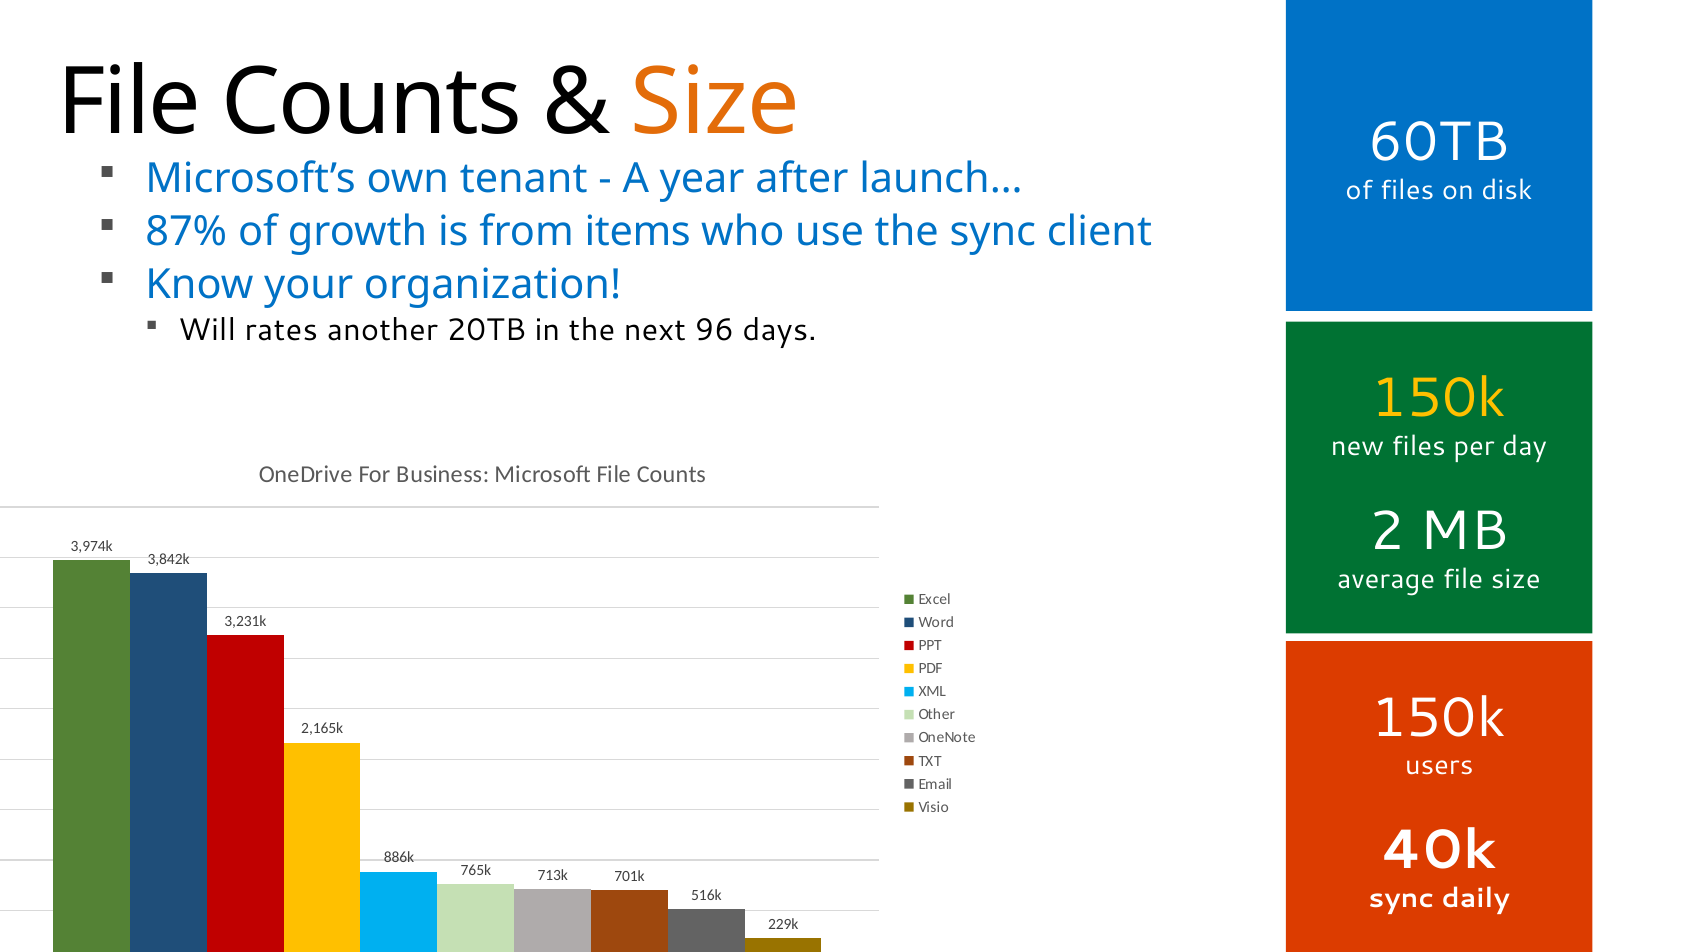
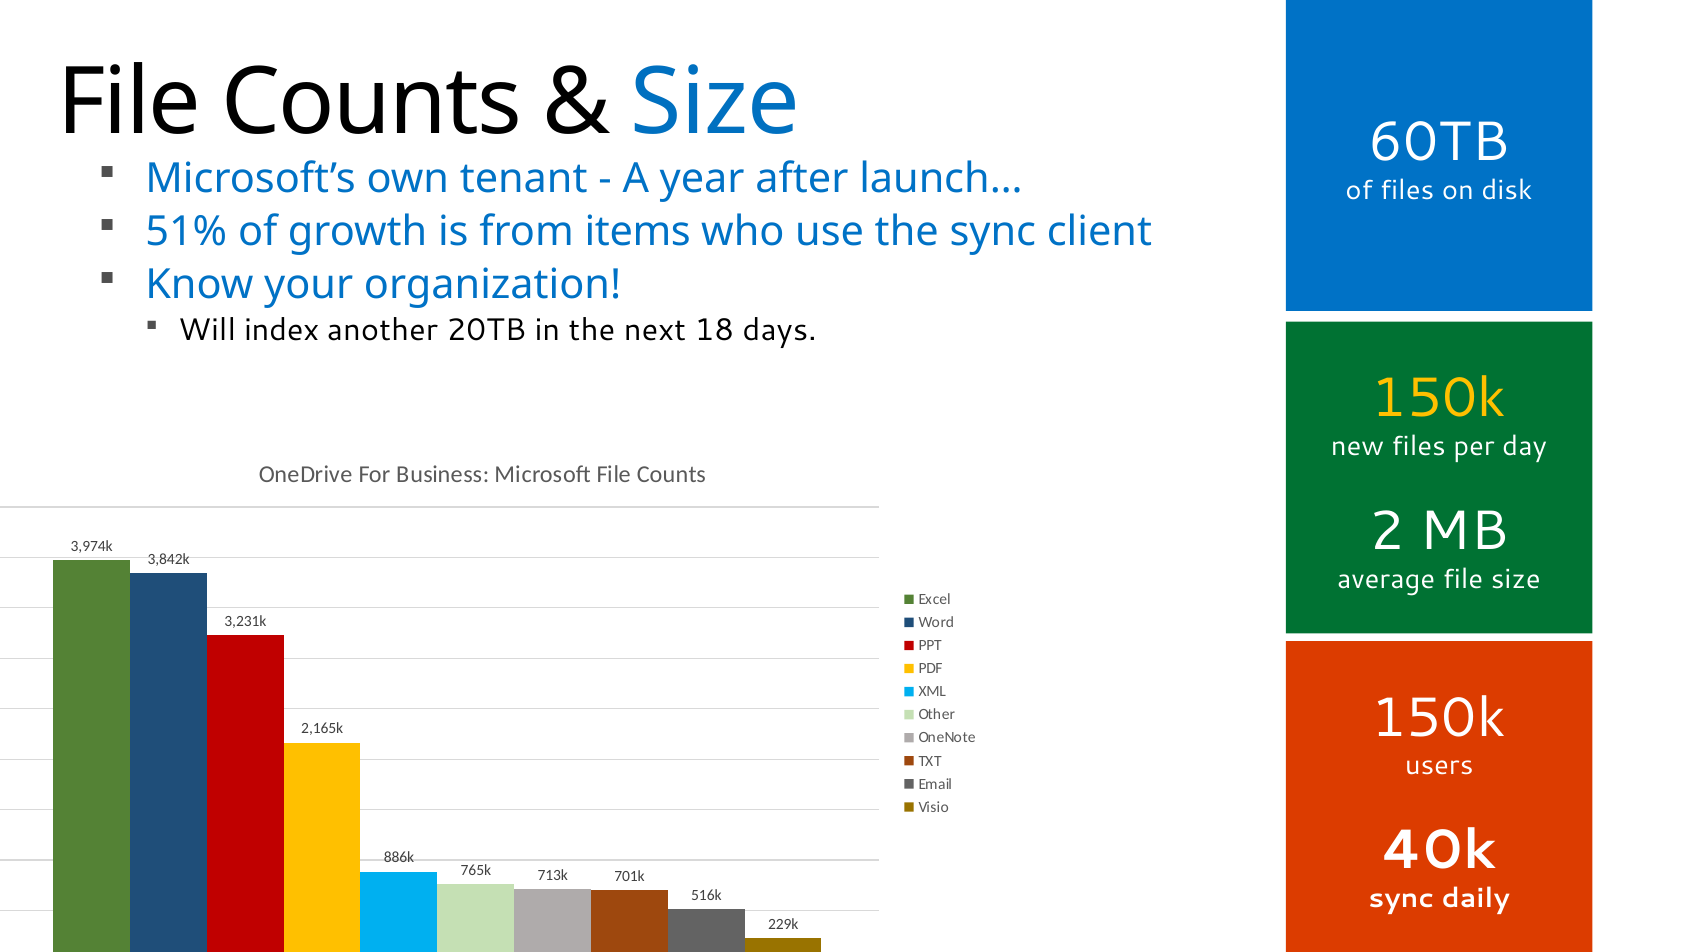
Size at (715, 102) colour: orange -> blue
87%: 87% -> 51%
rates: rates -> index
96: 96 -> 18
